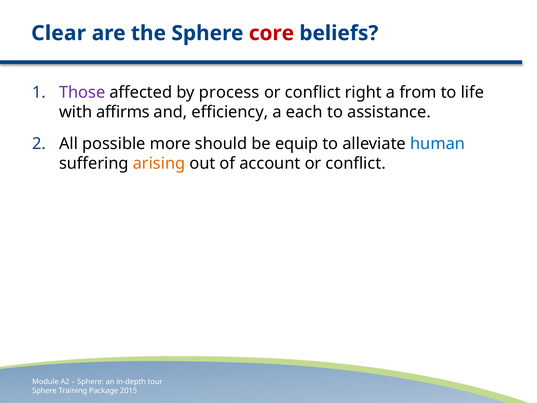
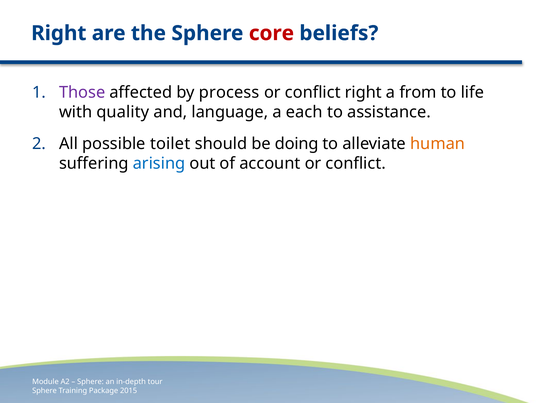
Clear at (59, 33): Clear -> Right
affirms: affirms -> quality
efficiency: efficiency -> language
more: more -> toilet
equip: equip -> doing
human colour: blue -> orange
arising colour: orange -> blue
